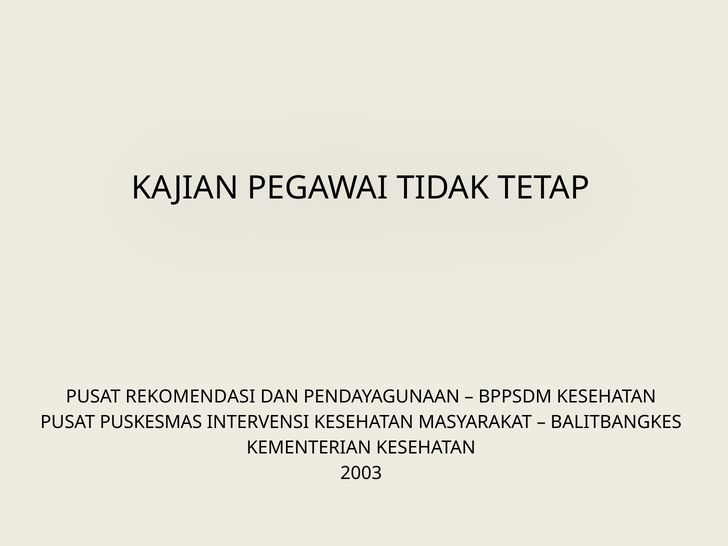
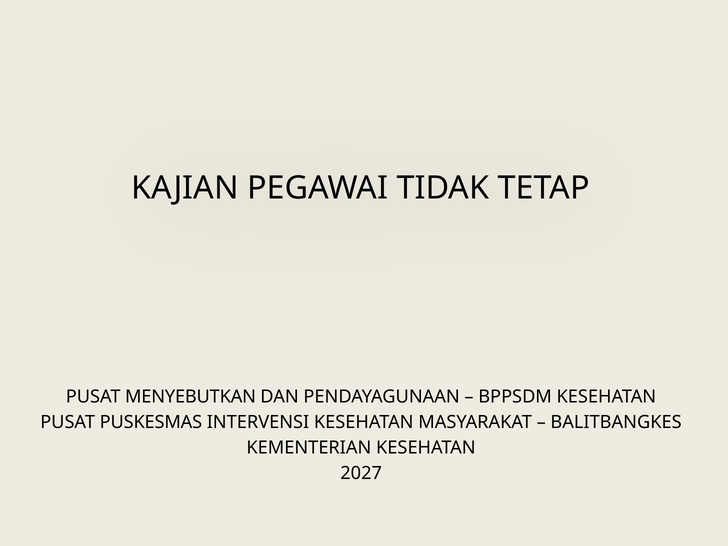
REKOMENDASI: REKOMENDASI -> MENYEBUTKAN
2003: 2003 -> 2027
